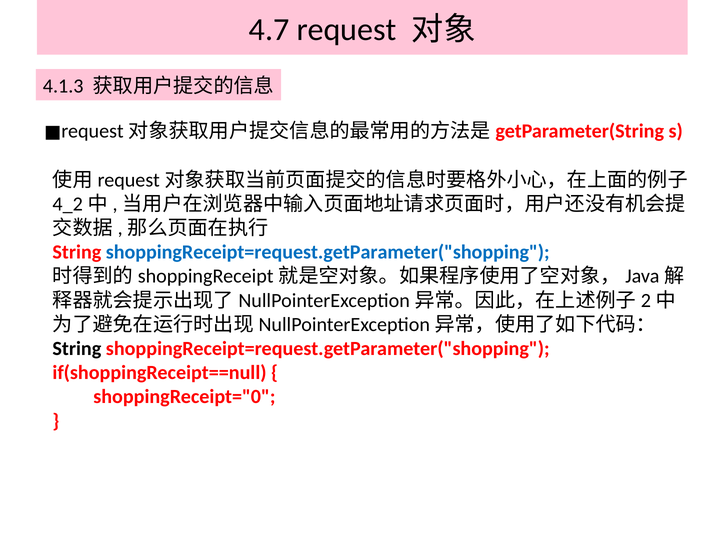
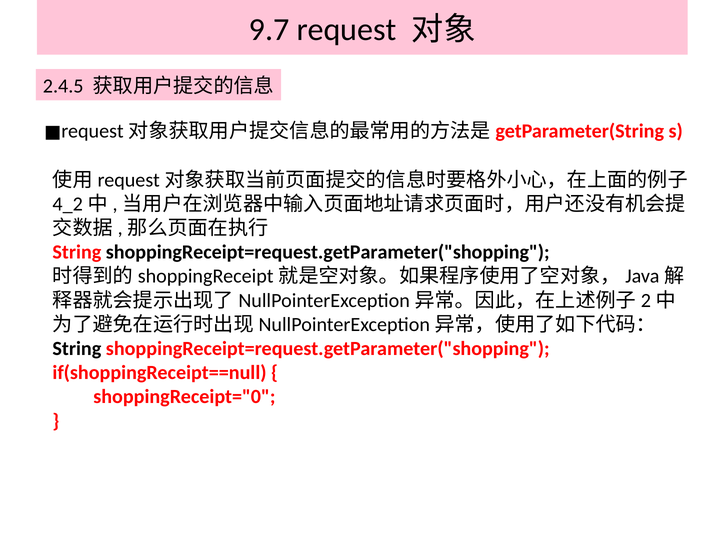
4.7: 4.7 -> 9.7
4.1.3: 4.1.3 -> 2.4.5
shoppingReceipt=request.getParameter("shopping at (328, 252) colour: blue -> black
